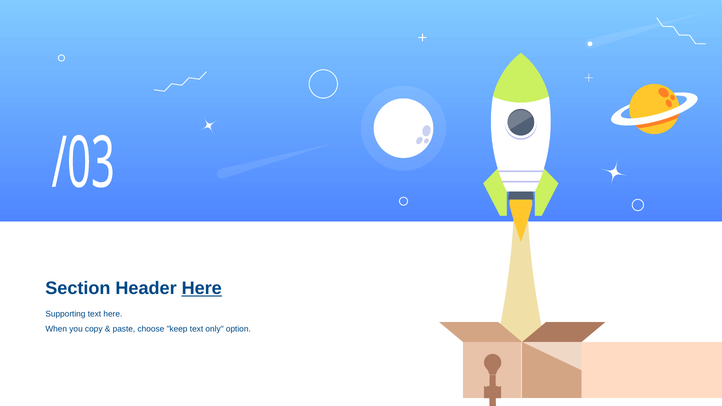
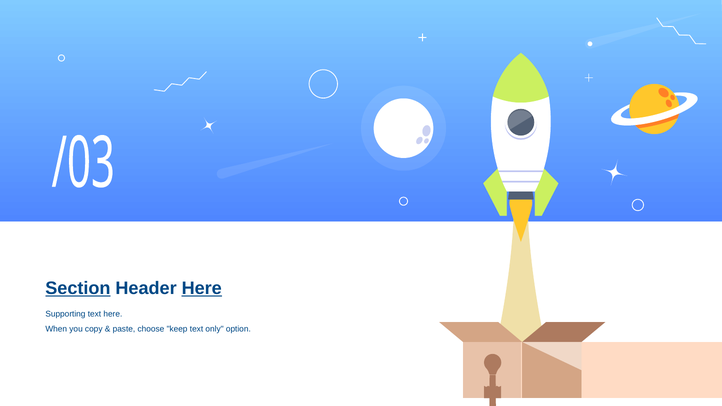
Section underline: none -> present
